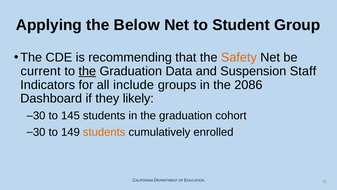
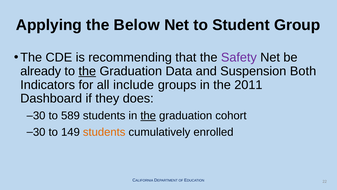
Safety colour: orange -> purple
current: current -> already
Staff: Staff -> Both
2086: 2086 -> 2011
likely: likely -> does
145: 145 -> 589
the at (148, 115) underline: none -> present
